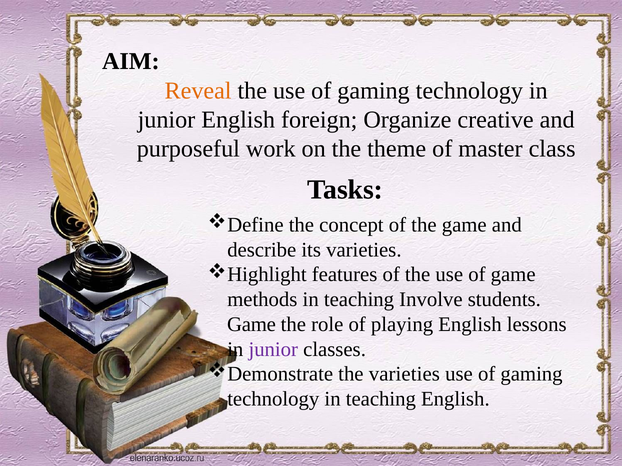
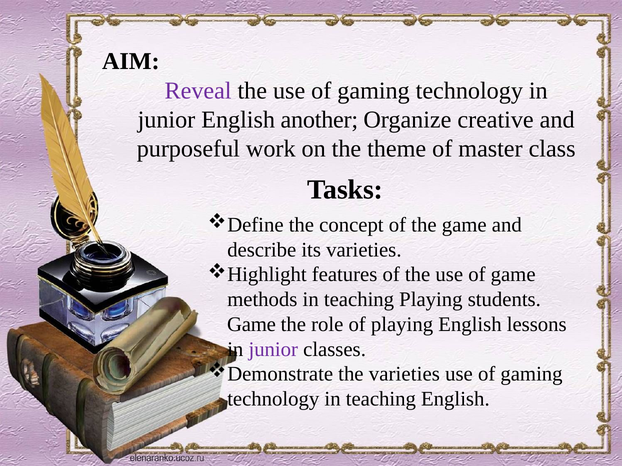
Reveal colour: orange -> purple
foreign: foreign -> another
teaching Involve: Involve -> Playing
